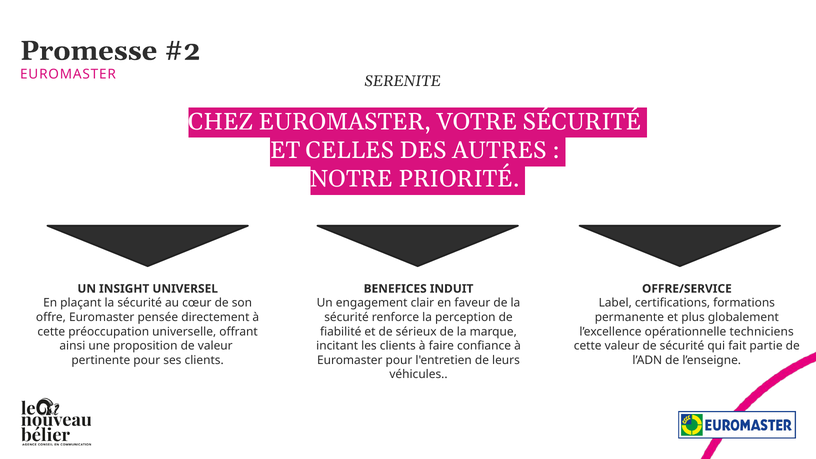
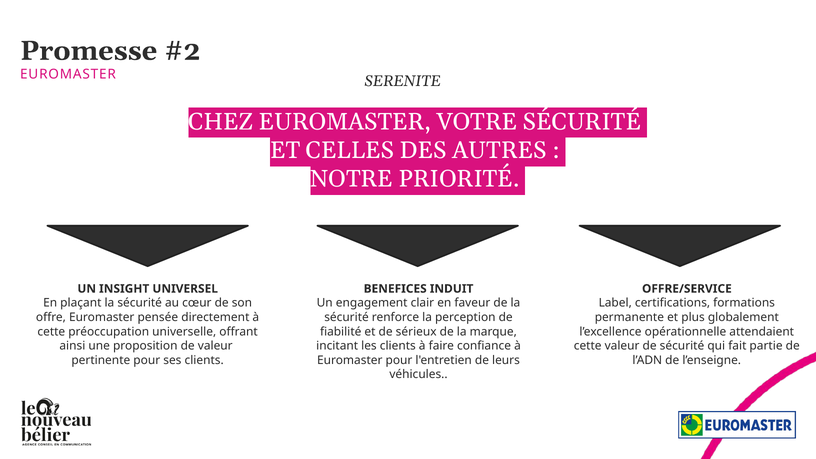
techniciens: techniciens -> attendaient
